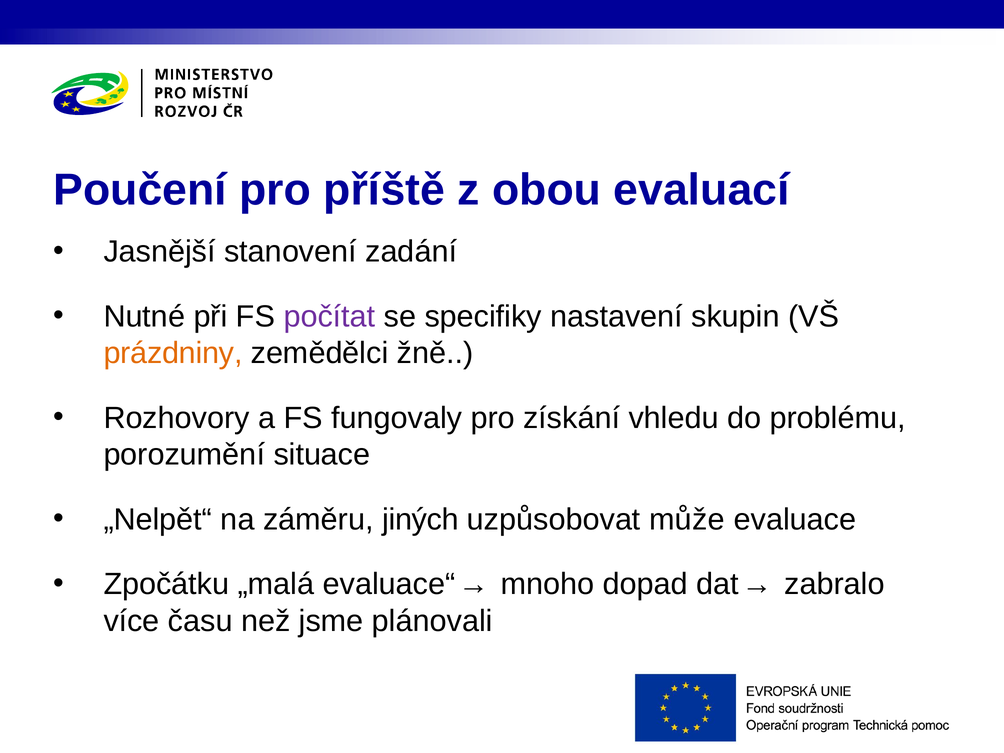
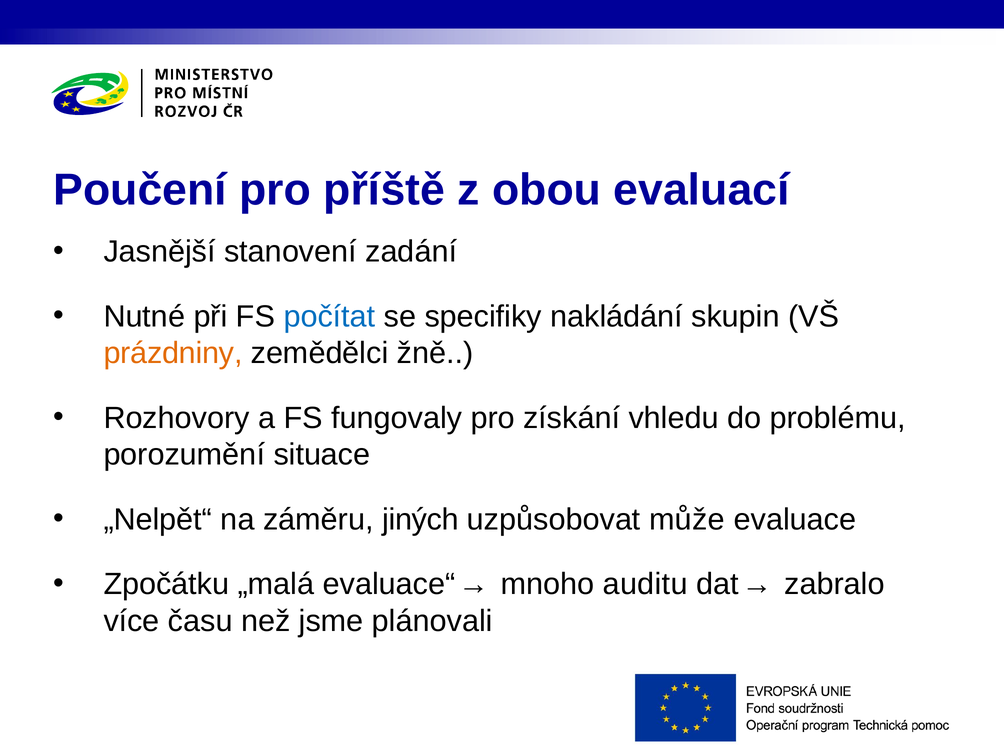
počítat colour: purple -> blue
nastavení: nastavení -> nakládání
dopad: dopad -> auditu
